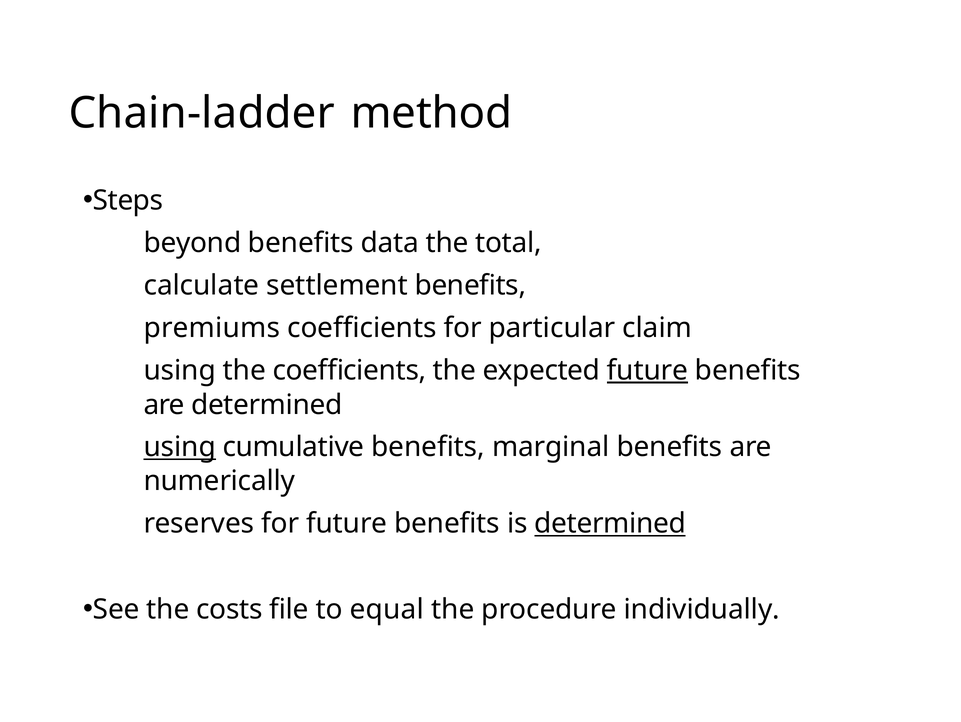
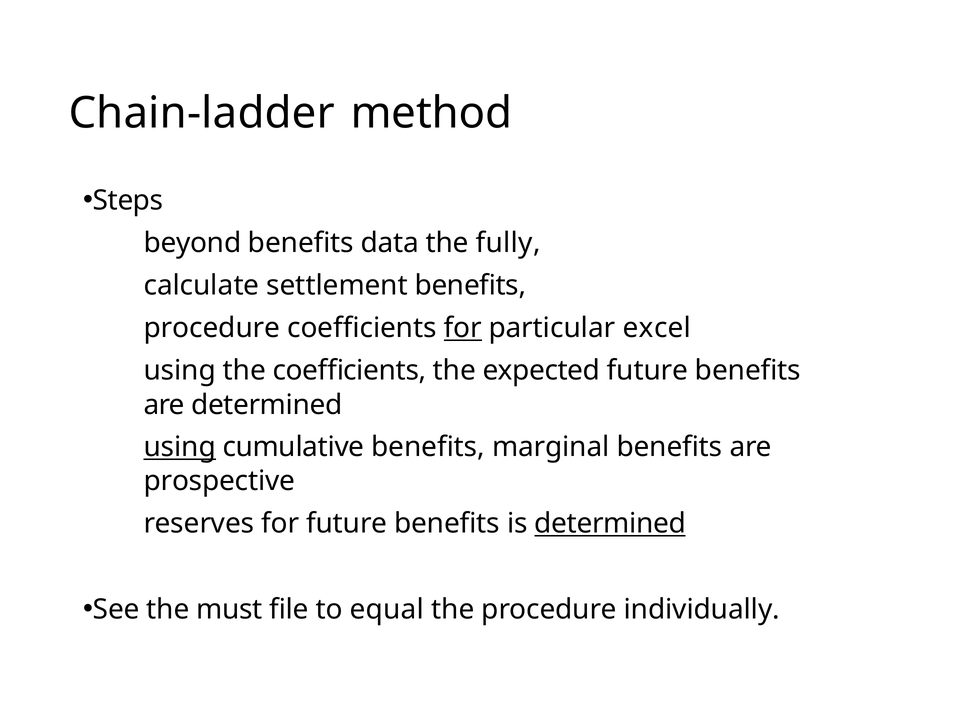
total: total -> fully
premiums at (212, 328): premiums -> procedure
for at (463, 328) underline: none -> present
claim: claim -> excel
future at (648, 370) underline: present -> none
numerically: numerically -> prospective
costs: costs -> must
